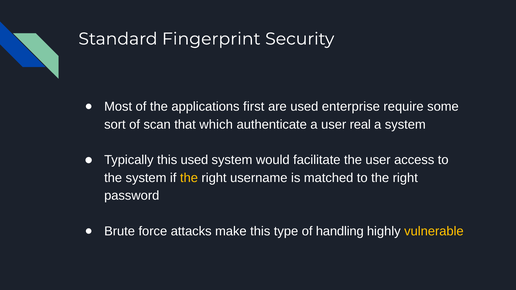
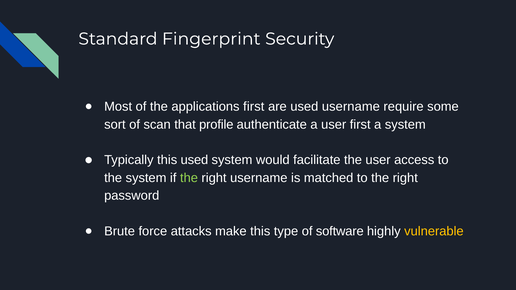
used enterprise: enterprise -> username
which: which -> profile
user real: real -> first
the at (189, 178) colour: yellow -> light green
handling: handling -> software
